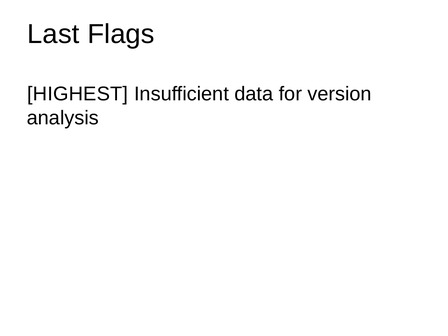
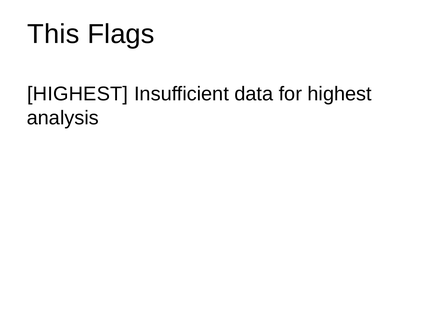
Last: Last -> This
for version: version -> highest
